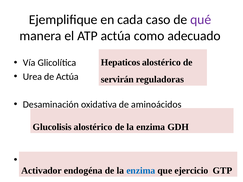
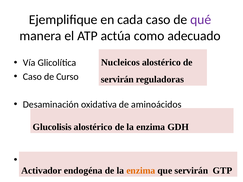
Hepaticos: Hepaticos -> Nucleicos
Urea at (32, 77): Urea -> Caso
de Actúa: Actúa -> Curso
enzima at (141, 171) colour: blue -> orange
que ejercicio: ejercicio -> servirán
